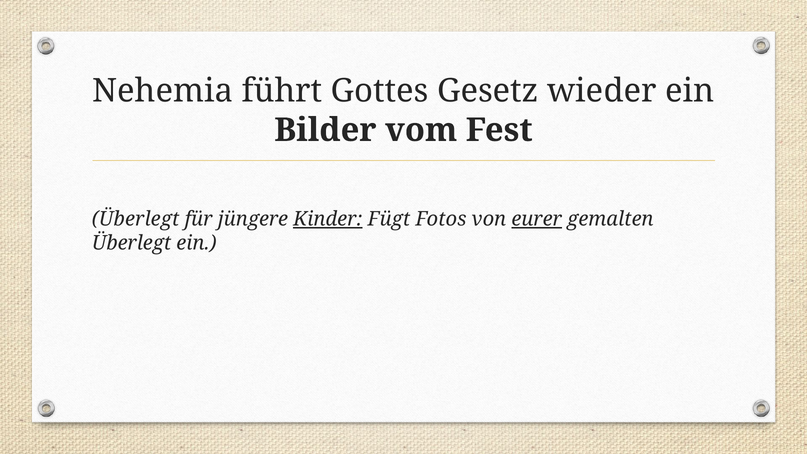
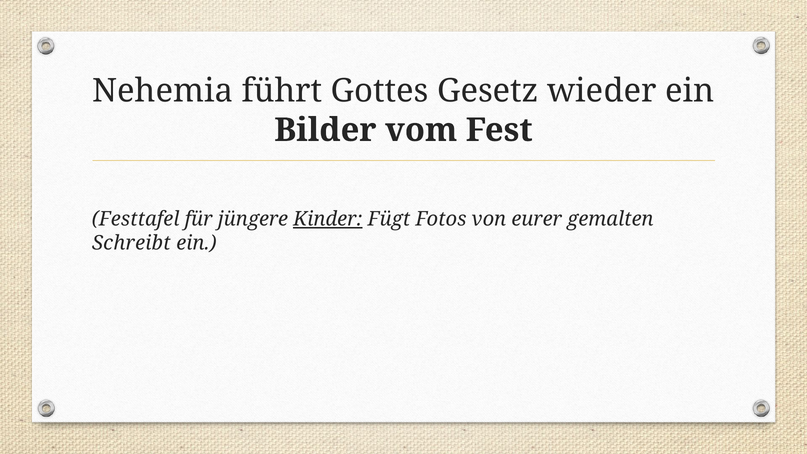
Überlegt at (136, 219): Überlegt -> Festtafel
eurer underline: present -> none
Überlegt at (132, 243): Überlegt -> Schreibt
